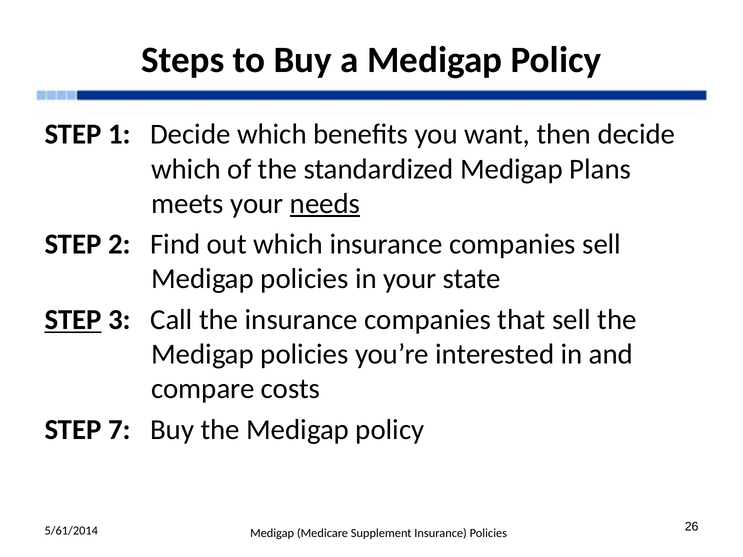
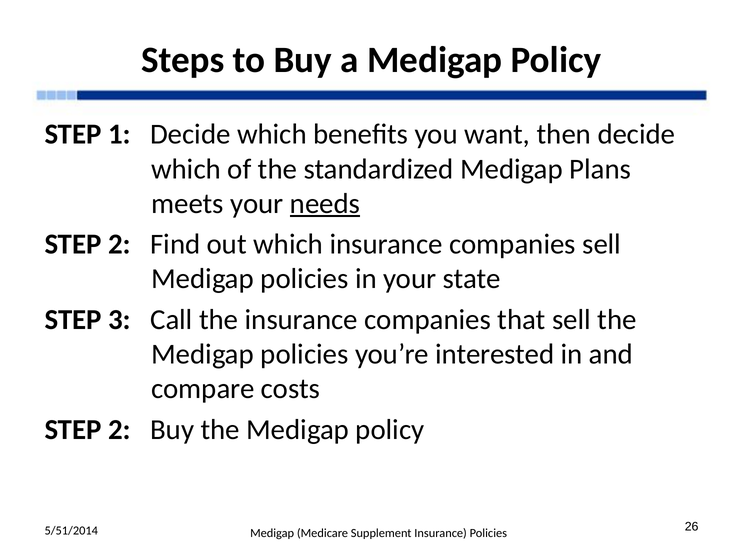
STEP at (73, 320) underline: present -> none
7 at (119, 430): 7 -> 2
5/61/2014: 5/61/2014 -> 5/51/2014
